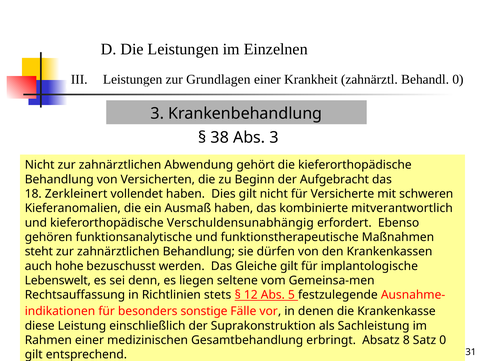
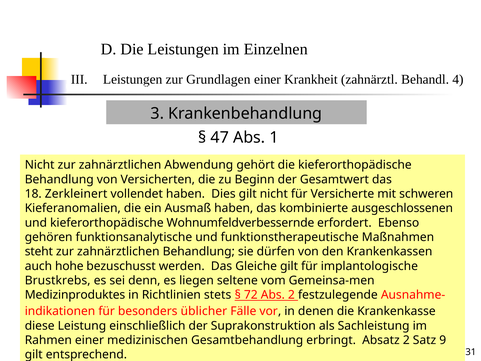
Behandl 0: 0 -> 4
38: 38 -> 47
Abs 3: 3 -> 1
Aufgebracht: Aufgebracht -> Gesamtwert
mitverantwortlich: mitverantwortlich -> ausgeschlossenen
Verschuldensunabhängig: Verschuldensunabhängig -> Wohnumfeldverbessernde
Lebenswelt: Lebenswelt -> Brustkrebs
Rechtsauffassung: Rechtsauffassung -> Medizinproduktes
12: 12 -> 72
Abs 5: 5 -> 2
sonstige: sonstige -> üblicher
Absatz 8: 8 -> 2
Satz 0: 0 -> 9
